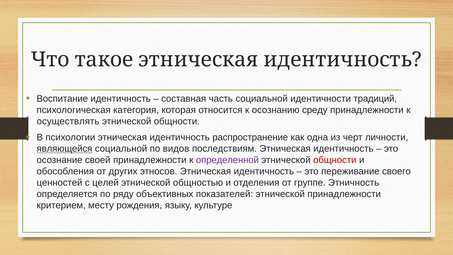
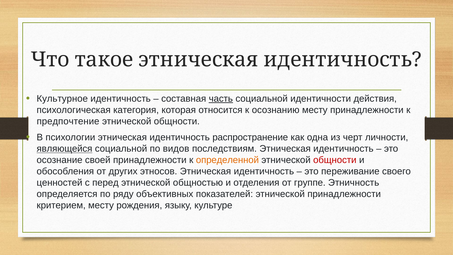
Воспитание: Воспитание -> Культурное
часть underline: none -> present
традиций: традиций -> действия
осознанию среду: среду -> месту
осуществлять: осуществлять -> предпочтение
определенной colour: purple -> orange
целей: целей -> перед
